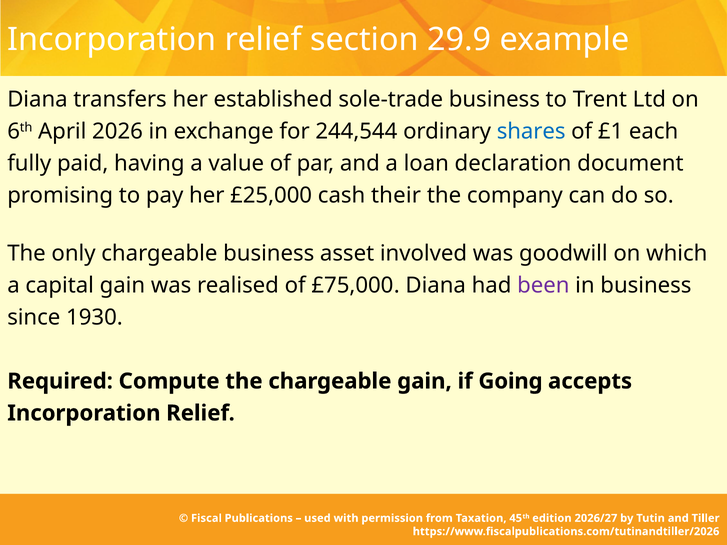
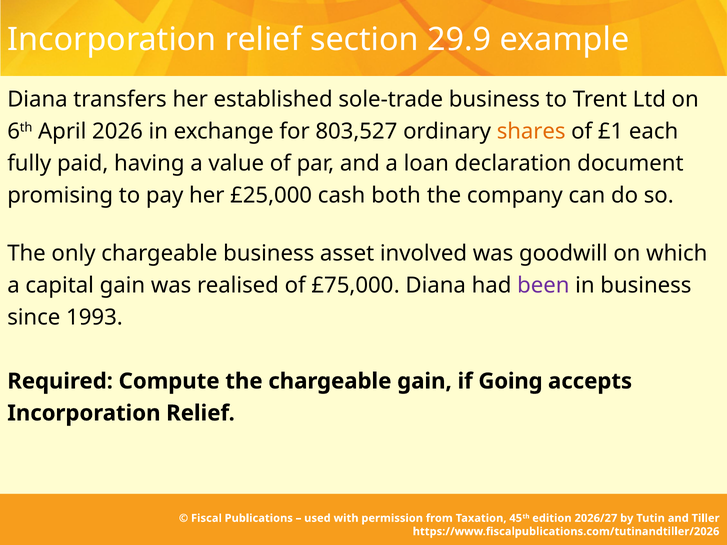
244,544: 244,544 -> 803,527
shares colour: blue -> orange
their: their -> both
1930: 1930 -> 1993
